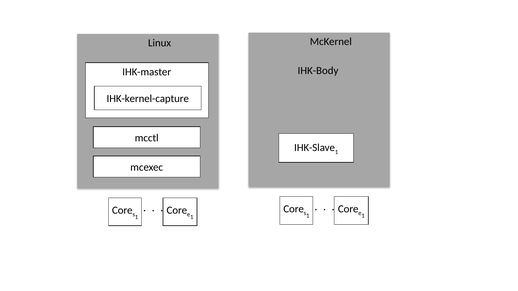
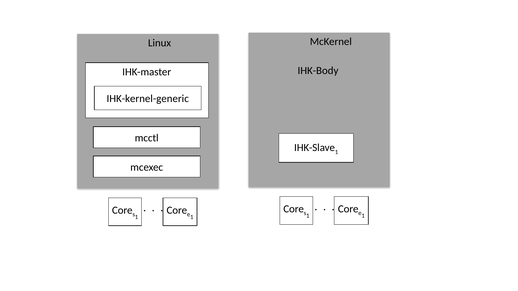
IHK-kernel-capture: IHK-kernel-capture -> IHK-kernel-generic
